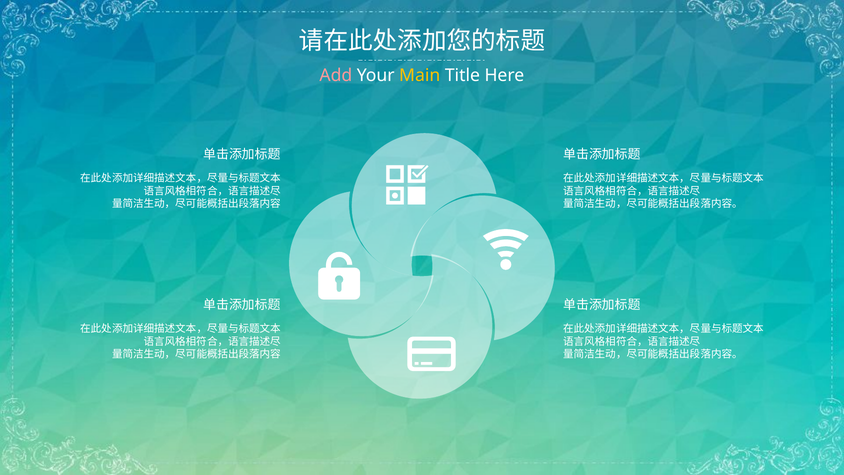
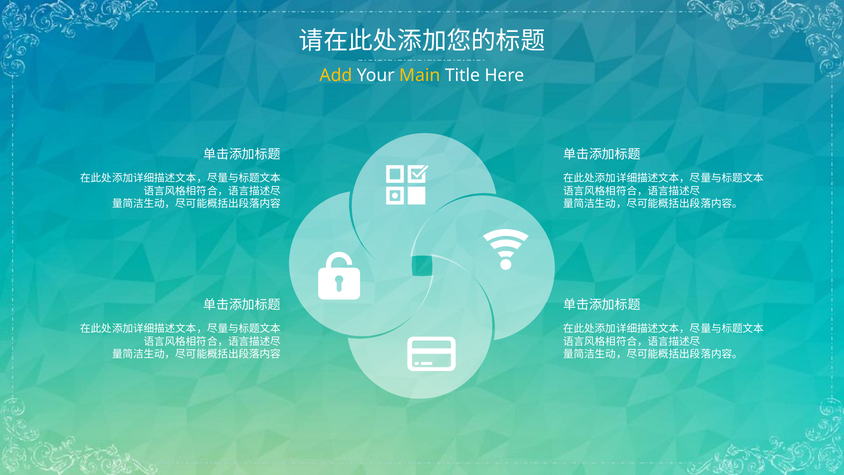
Add colour: pink -> yellow
